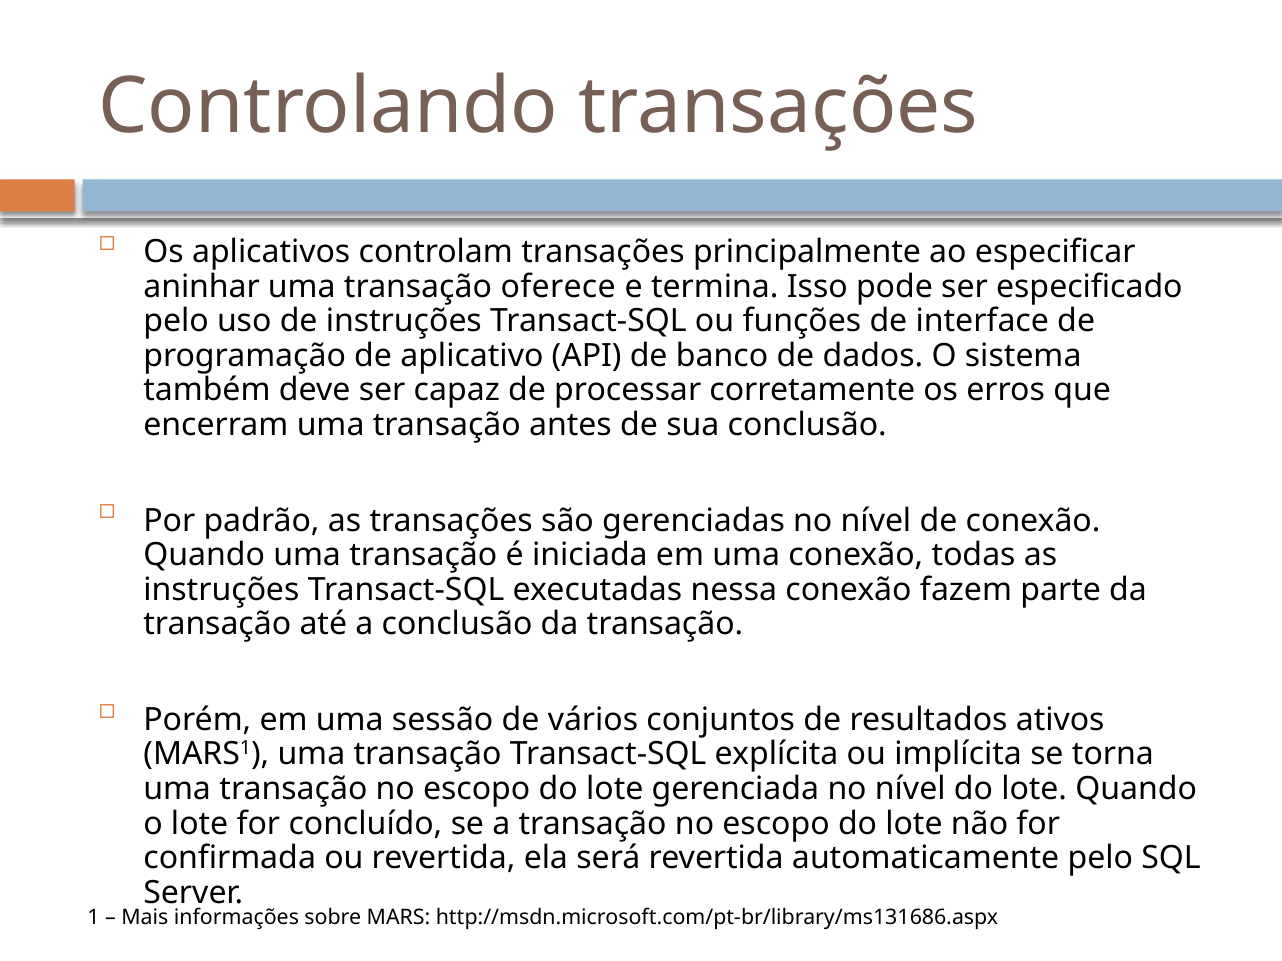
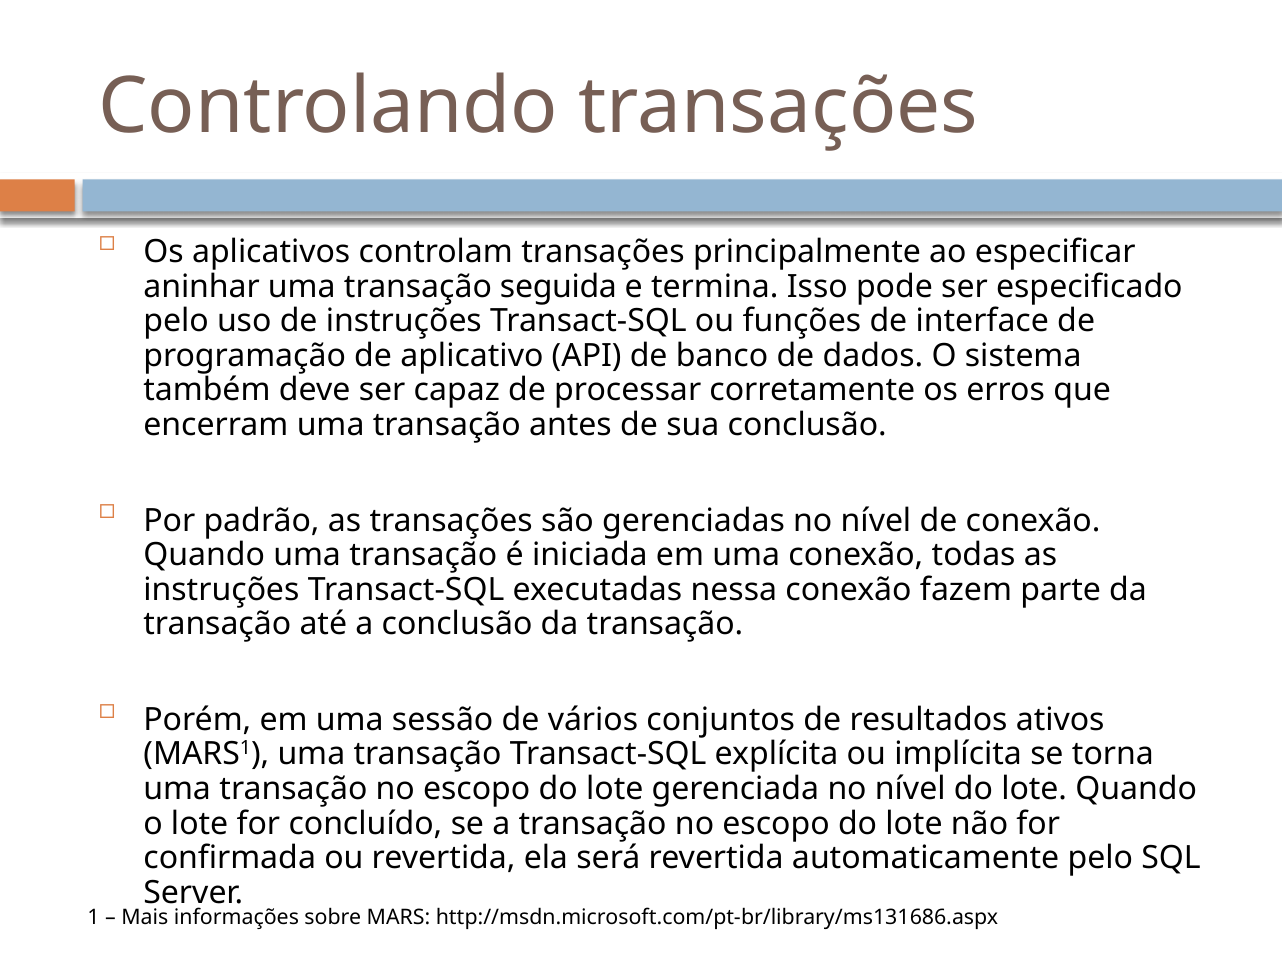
oferece: oferece -> seguida
